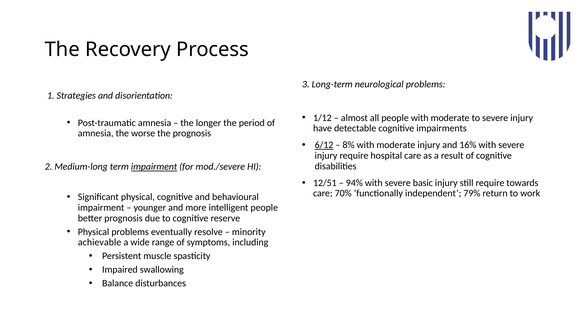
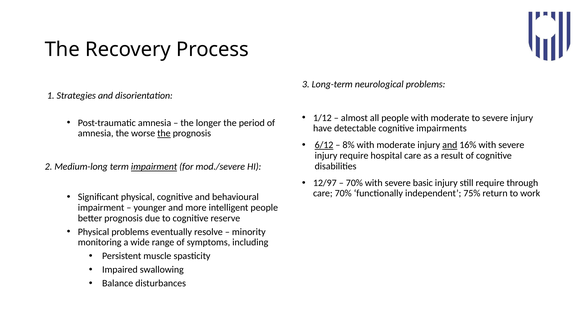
the at (164, 133) underline: none -> present
and at (450, 145) underline: none -> present
12/51: 12/51 -> 12/97
94% at (354, 183): 94% -> 70%
towards: towards -> through
79%: 79% -> 75%
achievable: achievable -> monitoring
